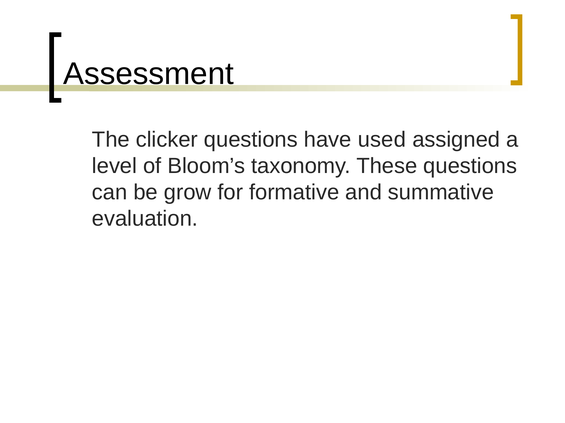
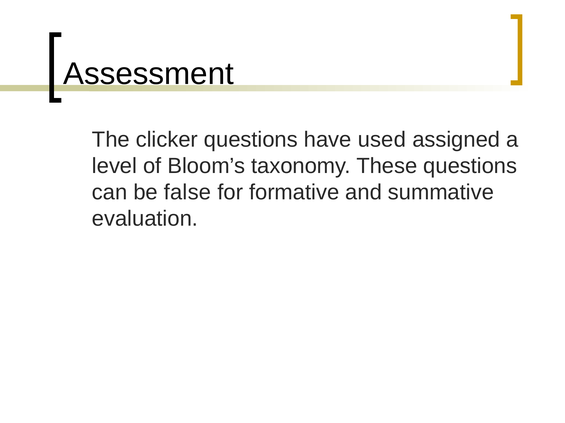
grow: grow -> false
